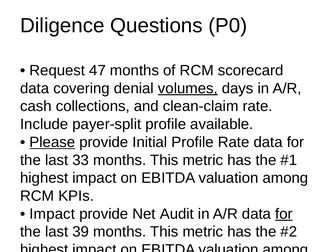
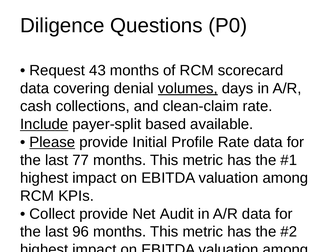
47: 47 -> 43
Include underline: none -> present
payer-split profile: profile -> based
33: 33 -> 77
Impact at (52, 214): Impact -> Collect
for at (284, 214) underline: present -> none
39: 39 -> 96
